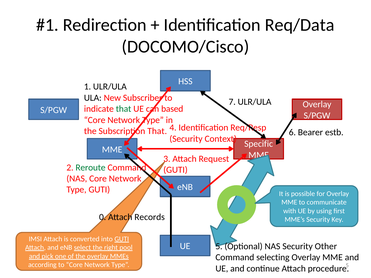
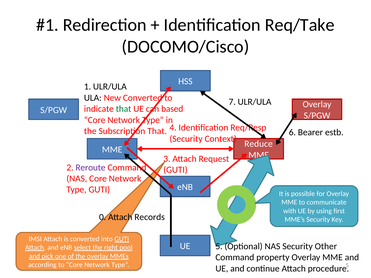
Req/Data: Req/Data -> Req/Take
New Subscriber: Subscriber -> Converted
Specific: Specific -> Reduce
Reroute colour: green -> purple
selecting: selecting -> property
